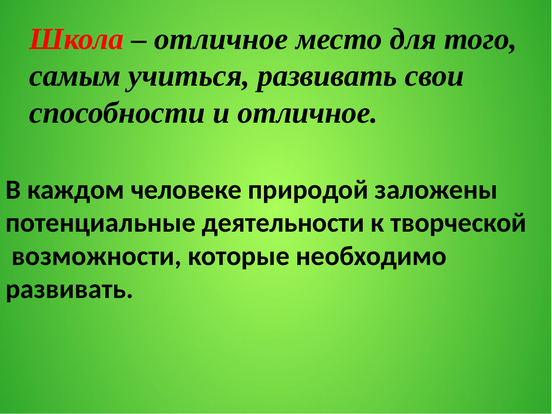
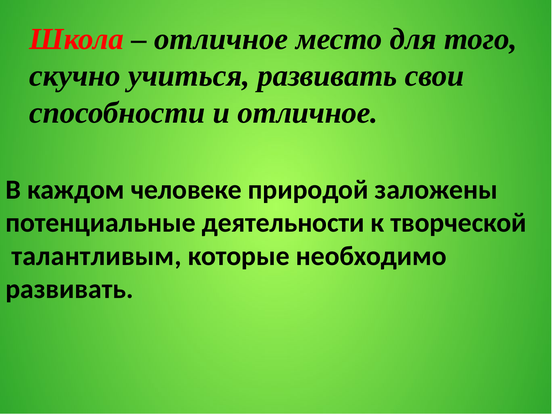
самым: самым -> скучно
возможности: возможности -> талантливым
